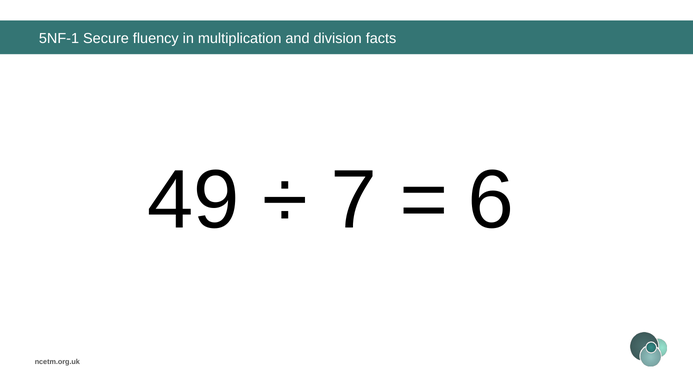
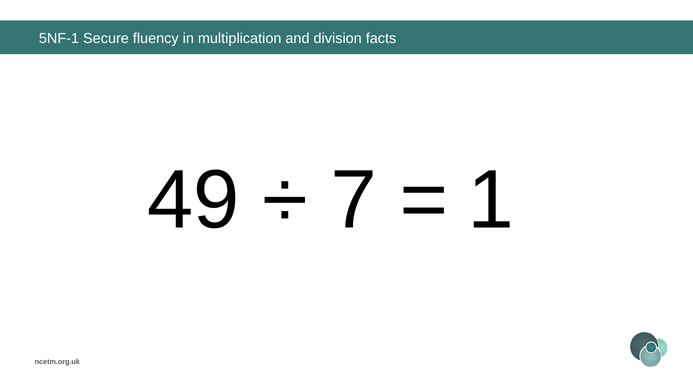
6: 6 -> 1
